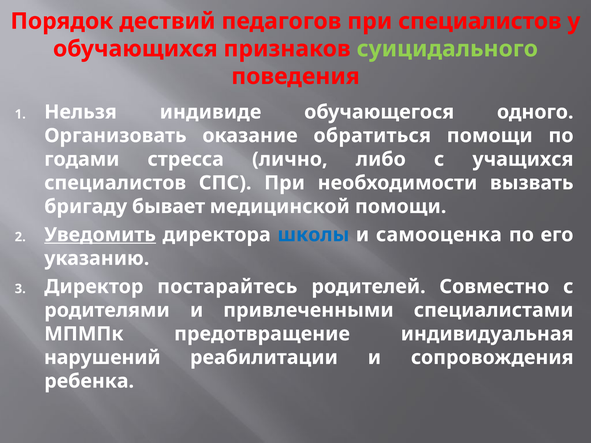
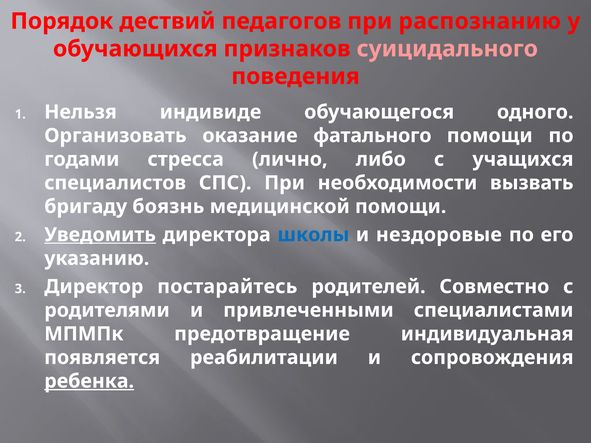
при специалистов: специалистов -> распознанию
суицидального colour: light green -> pink
обратиться: обратиться -> фатального
бывает: бывает -> боязнь
самооценка: самооценка -> нездоровые
нарушений: нарушений -> появляется
ребенка underline: none -> present
